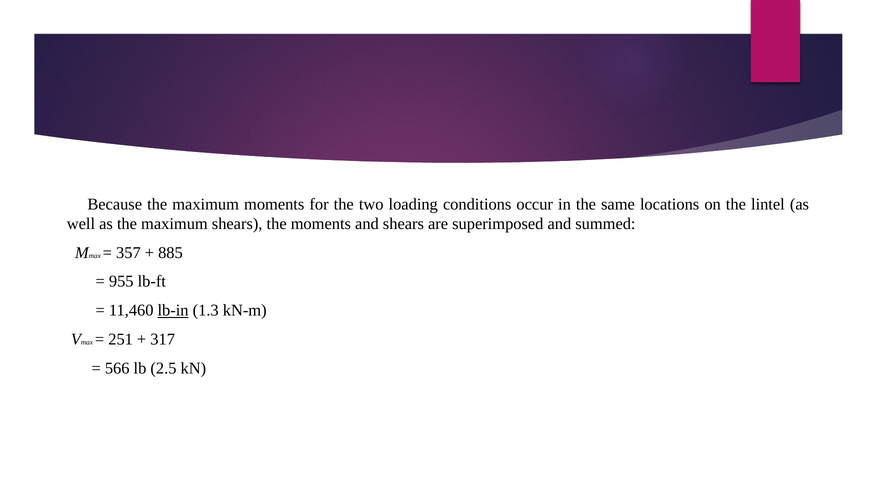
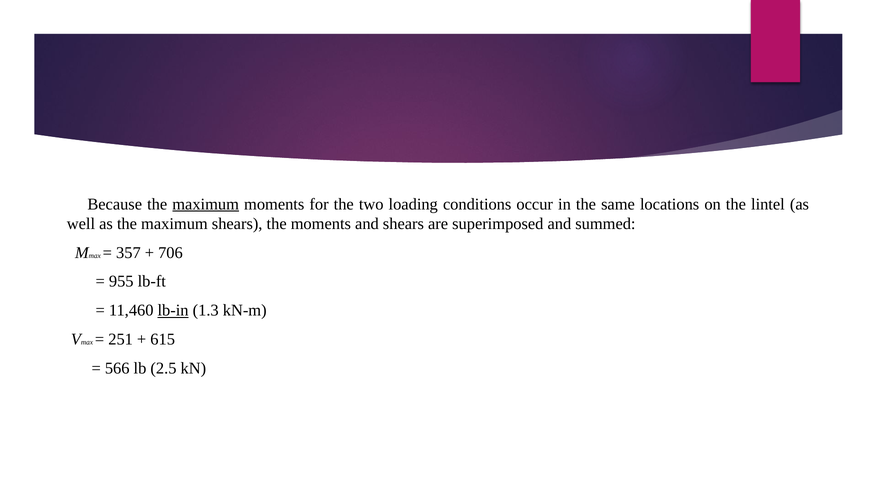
maximum at (206, 204) underline: none -> present
885: 885 -> 706
317: 317 -> 615
